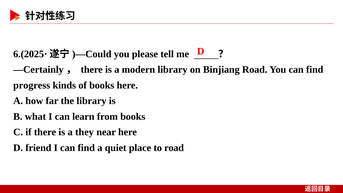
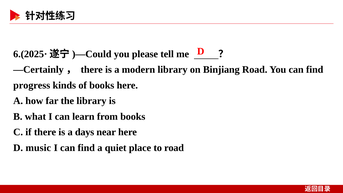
they: they -> days
friend: friend -> music
